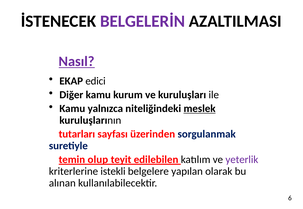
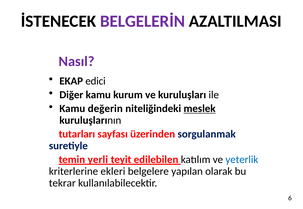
Nasıl underline: present -> none
yalnızca: yalnızca -> değerin
olup: olup -> yerli
yeterlik colour: purple -> blue
istekli: istekli -> ekleri
alınan: alınan -> tekrar
